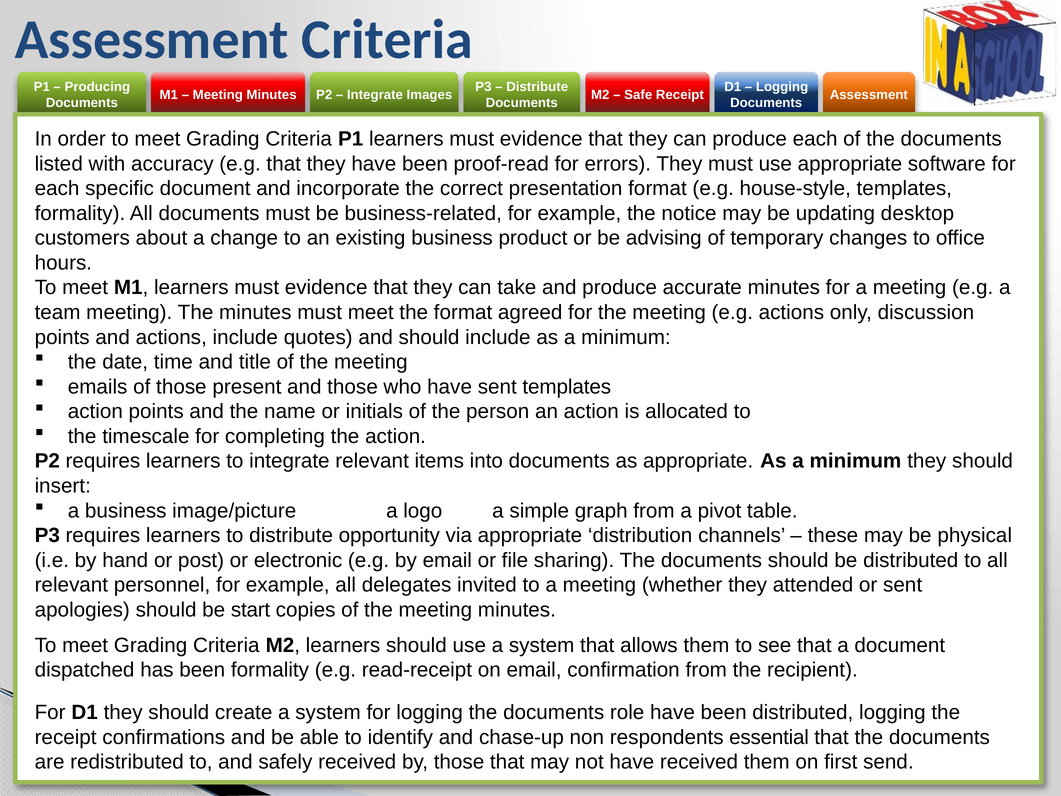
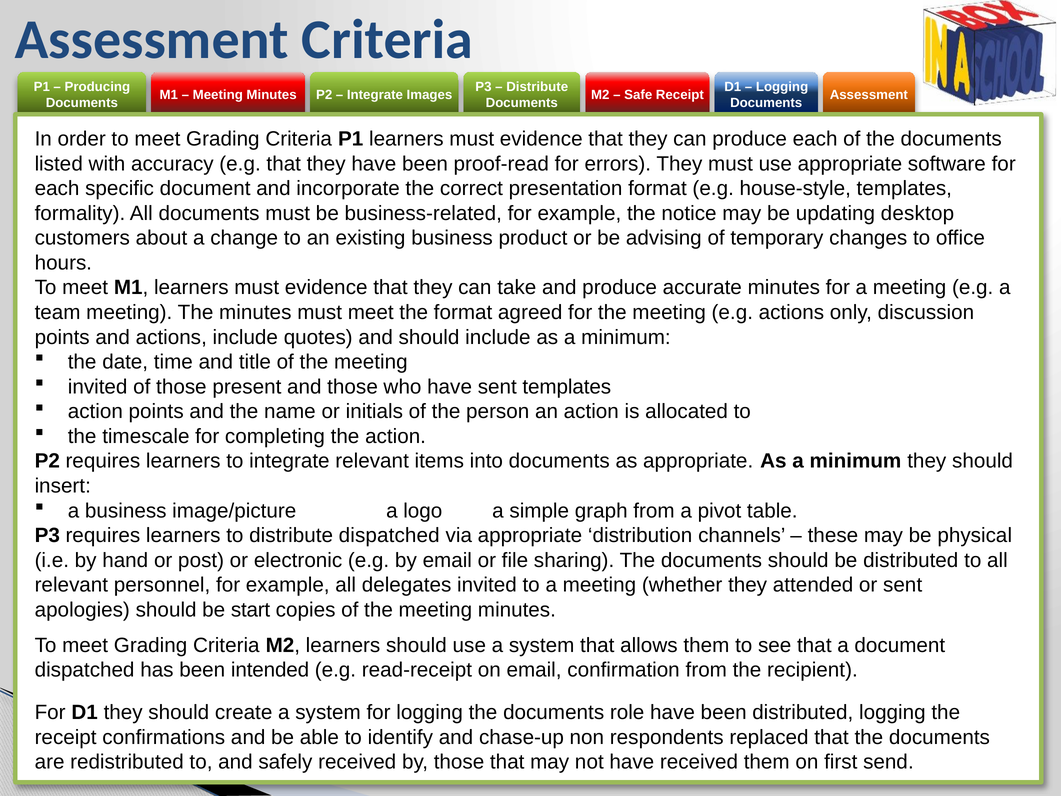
emails at (98, 387): emails -> invited
distribute opportunity: opportunity -> dispatched
been formality: formality -> intended
essential: essential -> replaced
